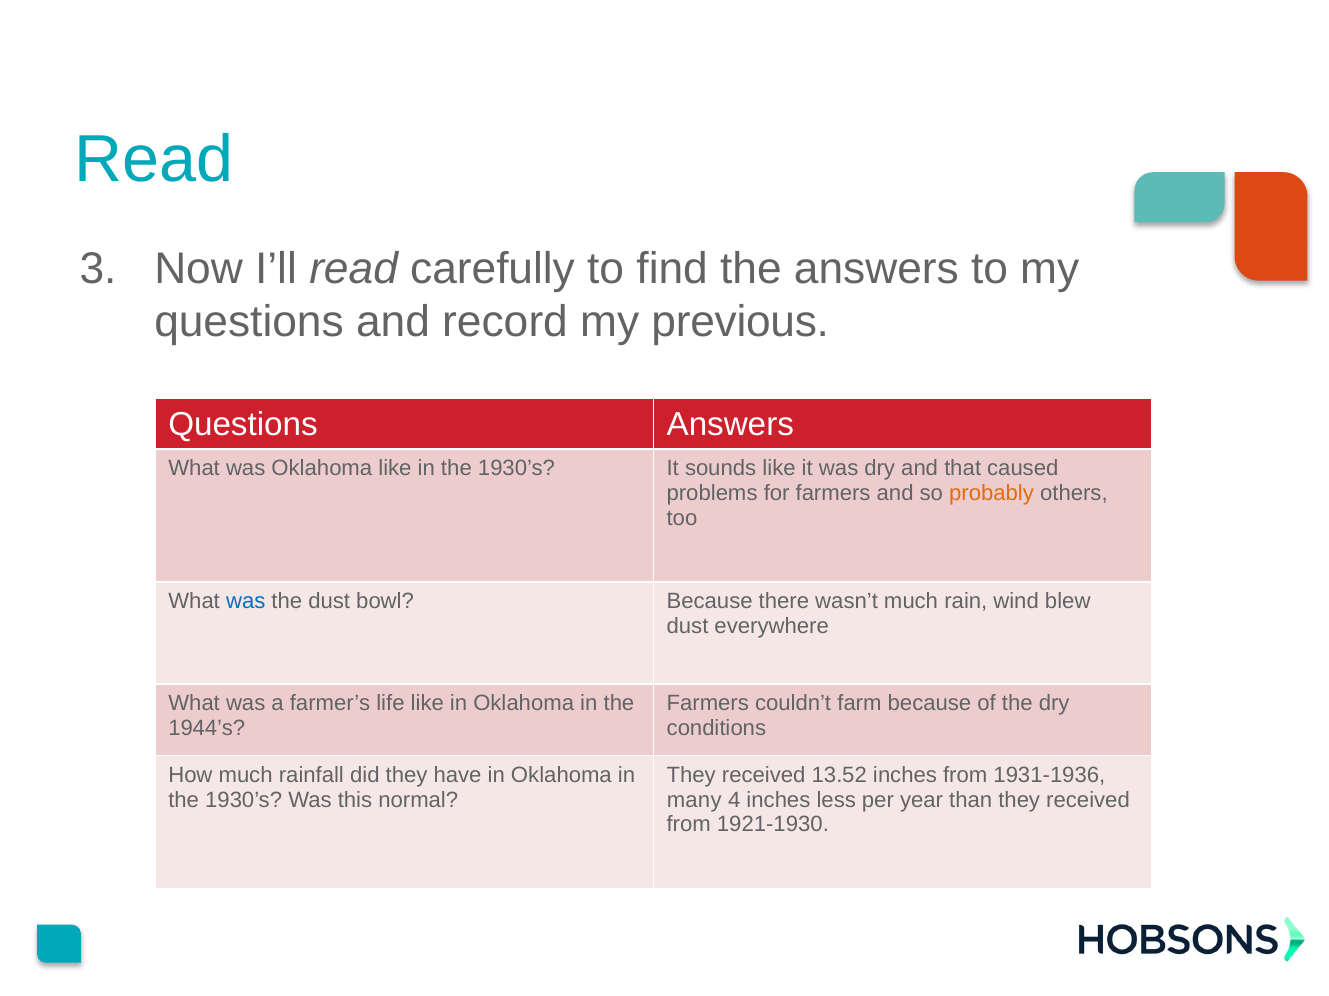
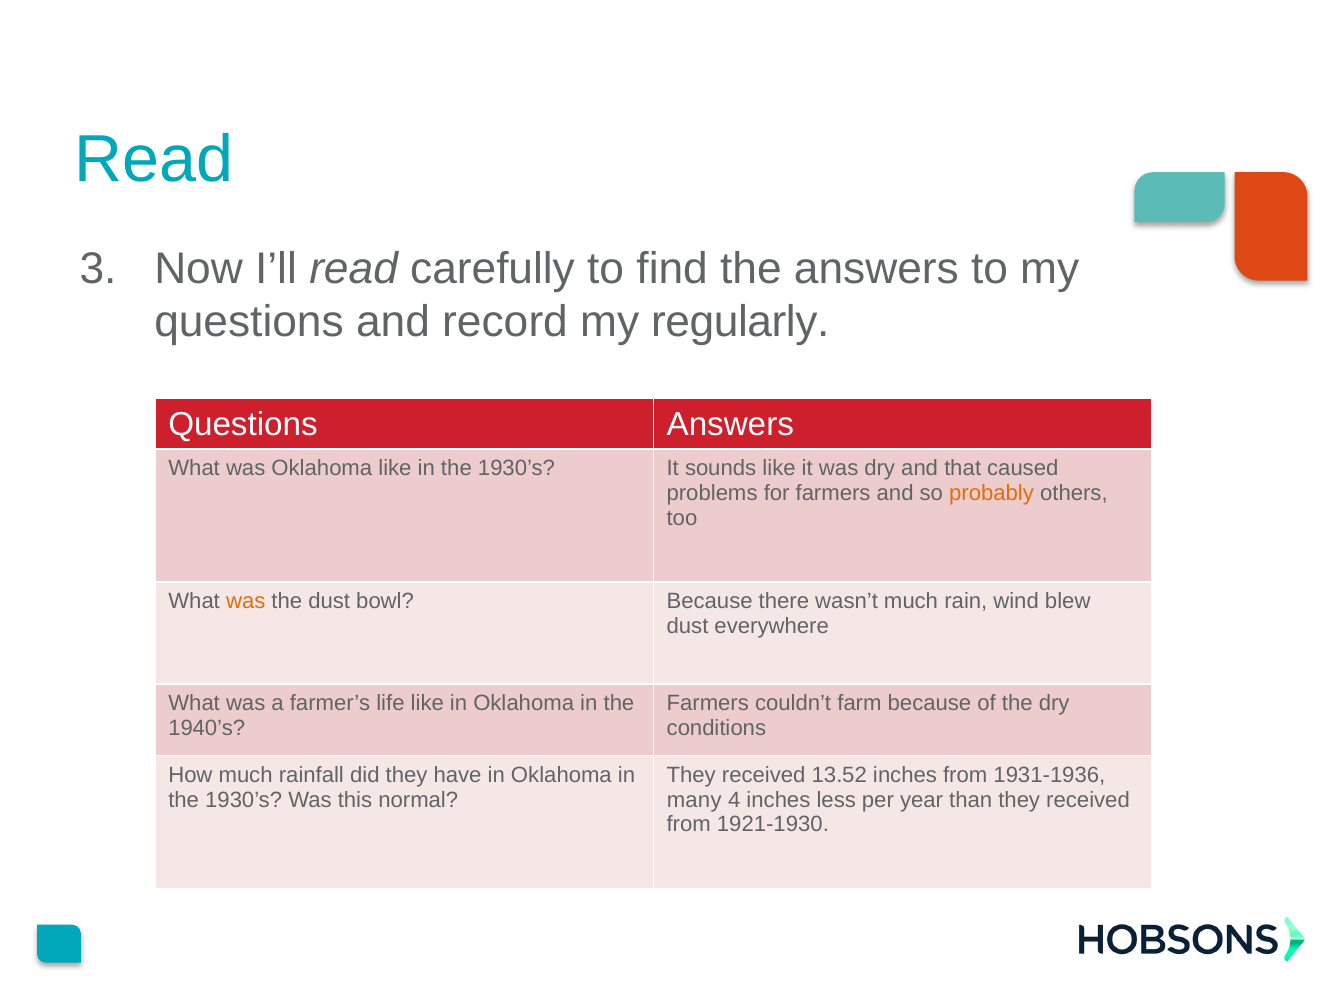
previous: previous -> regularly
was at (246, 602) colour: blue -> orange
1944’s: 1944’s -> 1940’s
